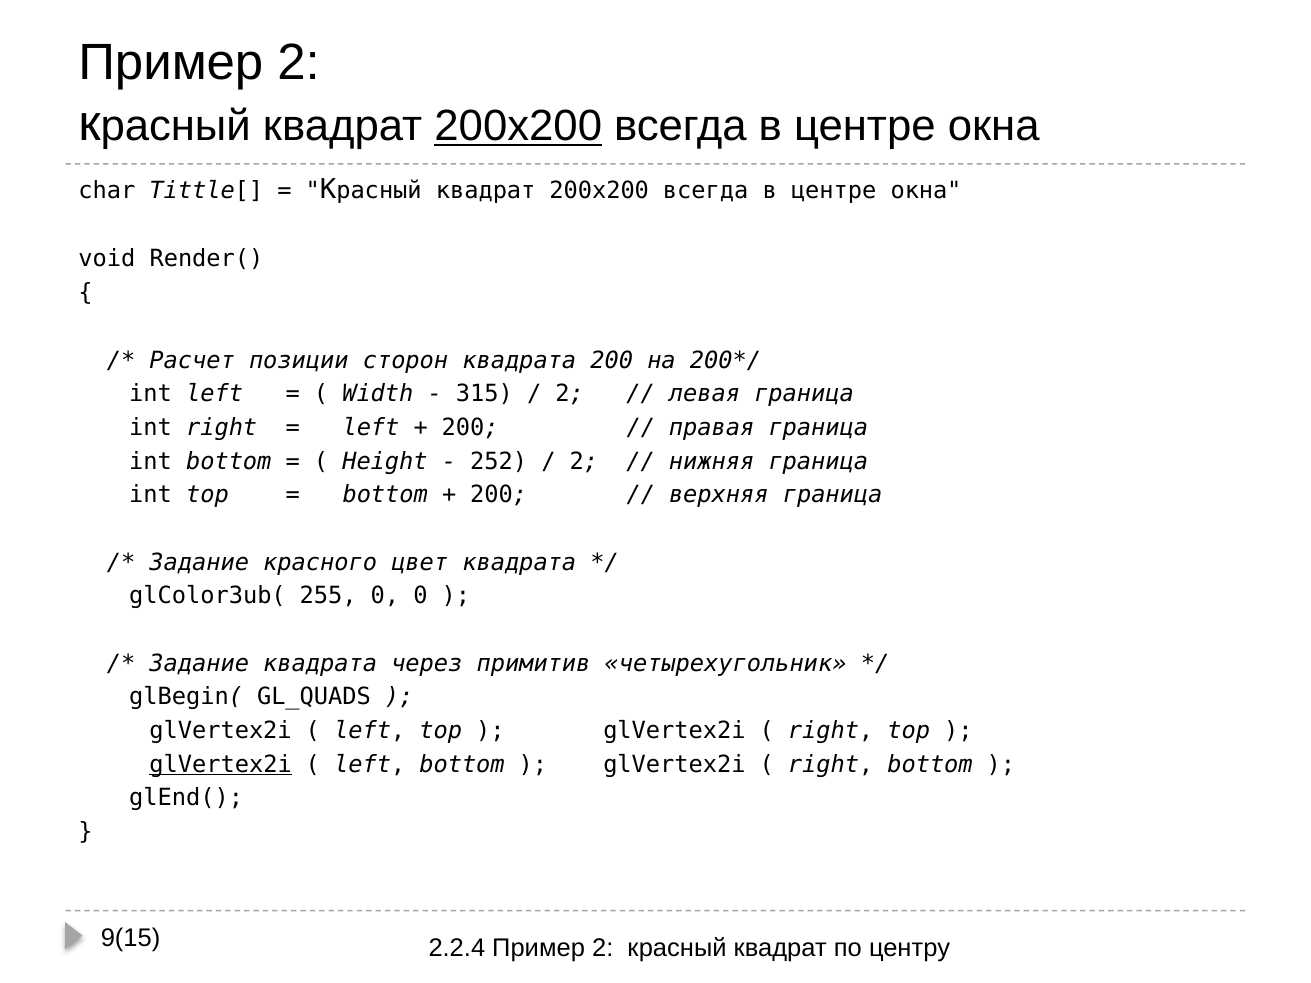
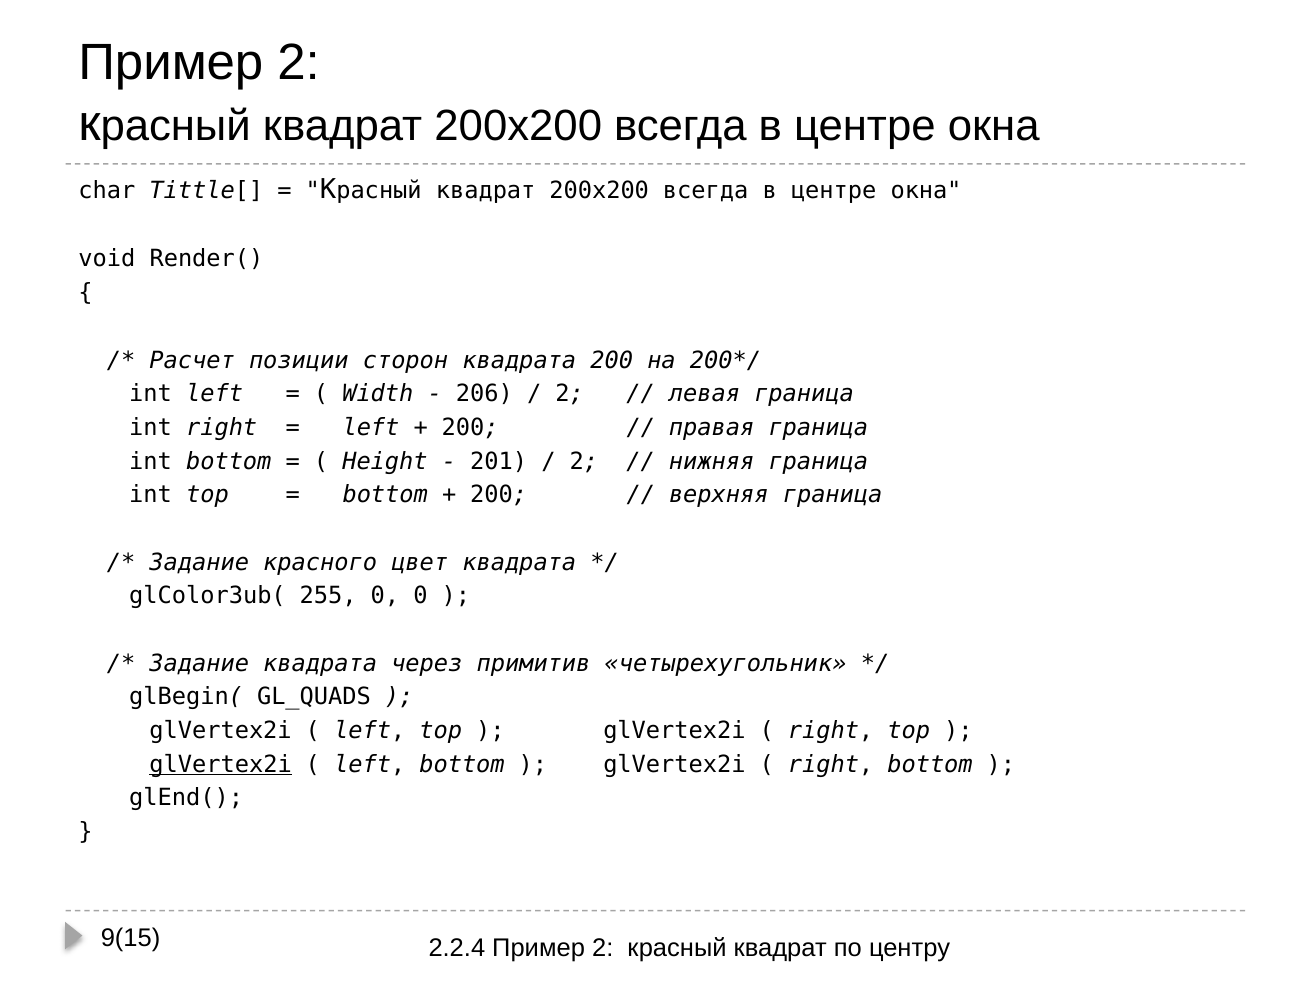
200x200 at (518, 126) underline: present -> none
315: 315 -> 206
252: 252 -> 201
